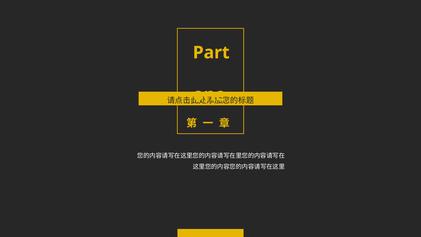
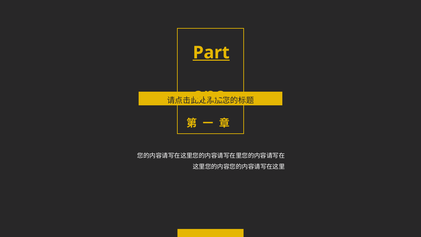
Part underline: none -> present
